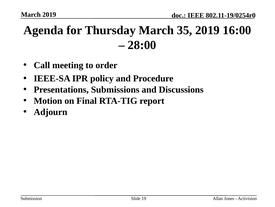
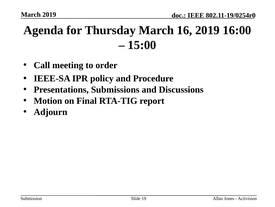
35: 35 -> 16
28:00: 28:00 -> 15:00
